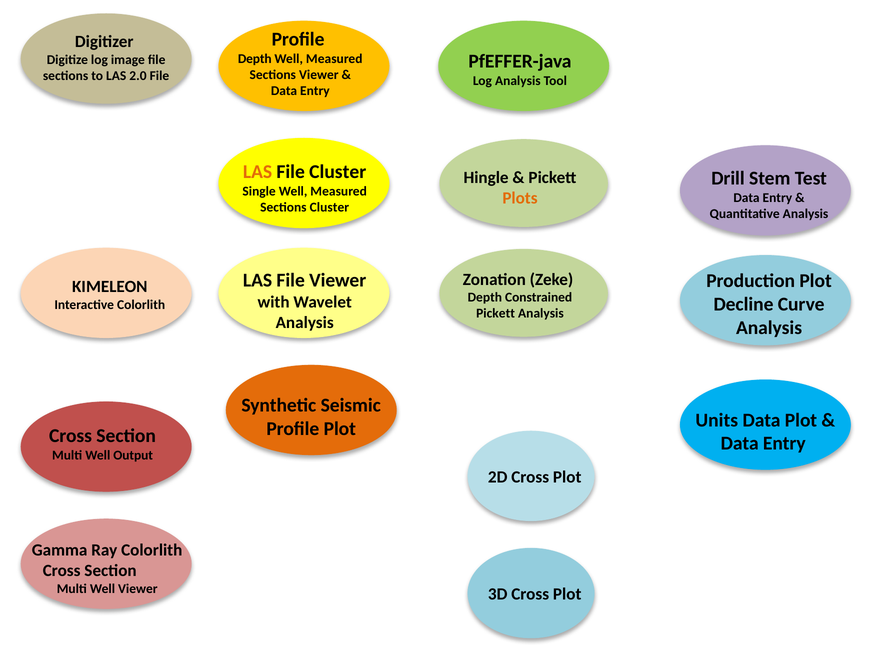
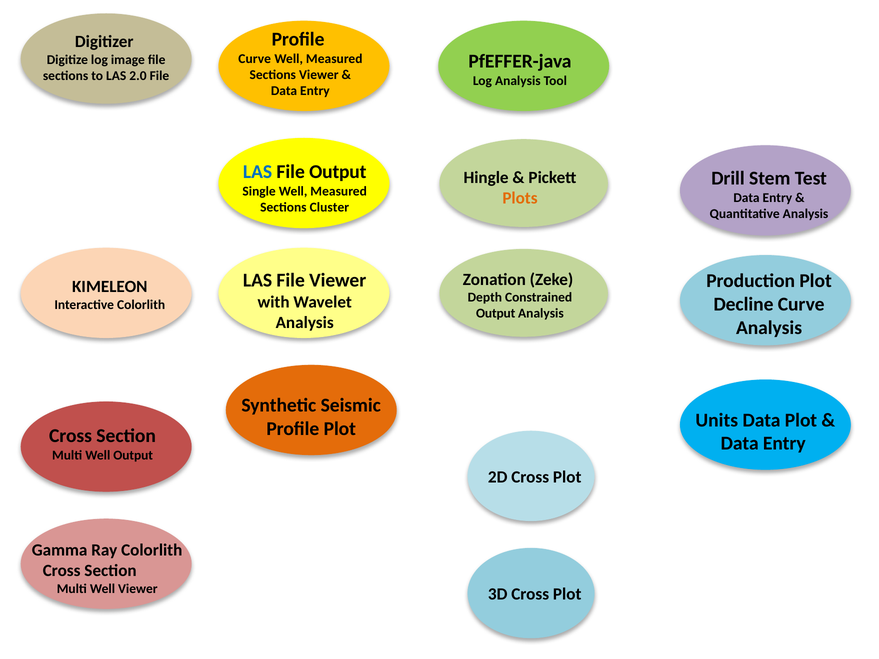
Depth at (255, 59): Depth -> Curve
LAS at (258, 172) colour: orange -> blue
File Cluster: Cluster -> Output
Pickett at (496, 314): Pickett -> Output
